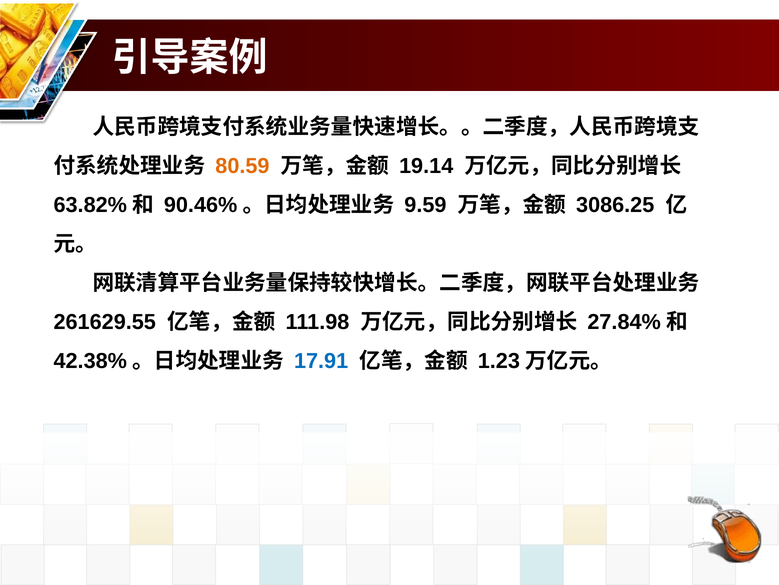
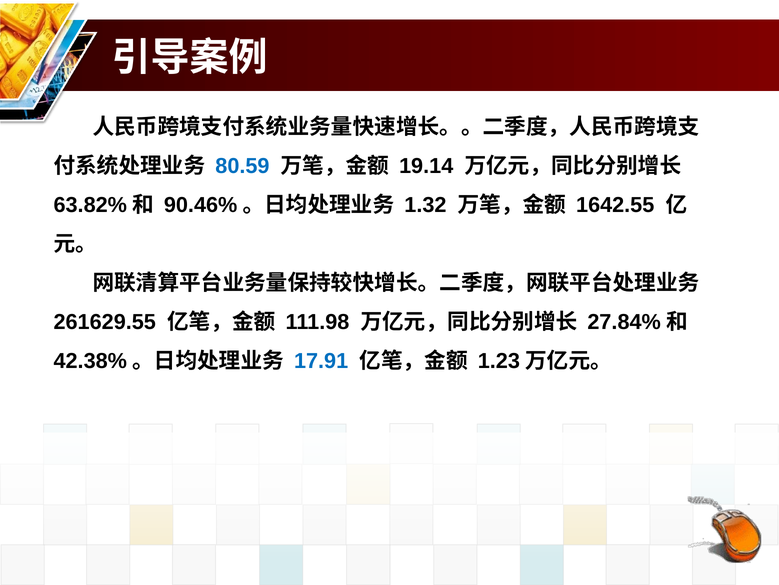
80.59 colour: orange -> blue
9.59: 9.59 -> 1.32
3086.25: 3086.25 -> 1642.55
